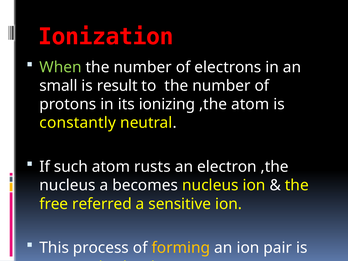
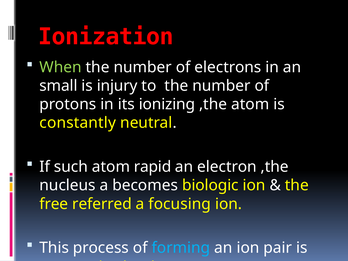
result: result -> injury
rusts: rusts -> rapid
becomes nucleus: nucleus -> biologic
sensitive: sensitive -> focusing
forming colour: yellow -> light blue
